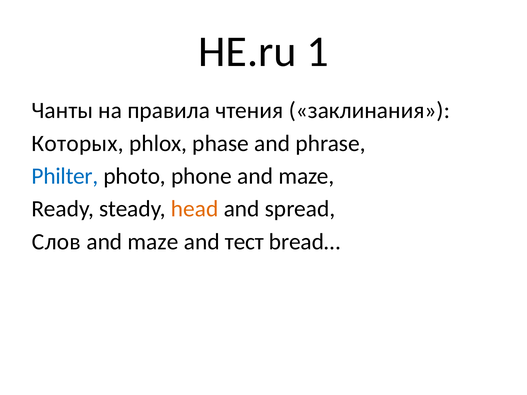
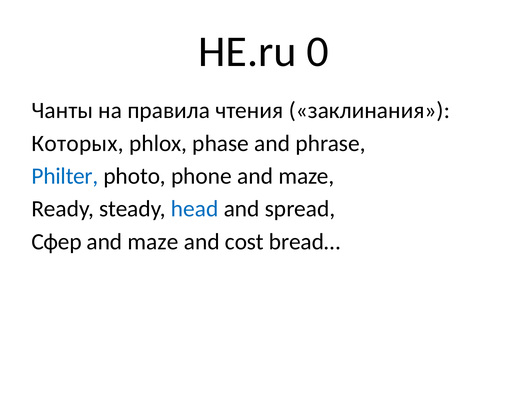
1: 1 -> 0
head colour: orange -> blue
Слов: Слов -> Сфер
тест: тест -> cost
